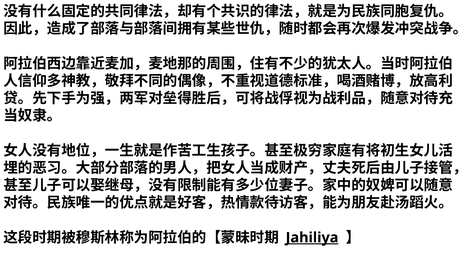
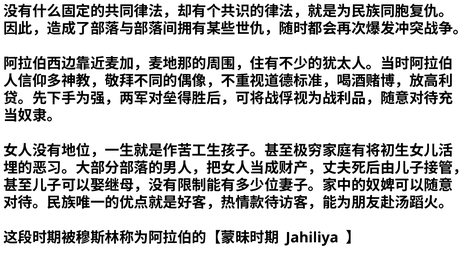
Jahiliya underline: present -> none
